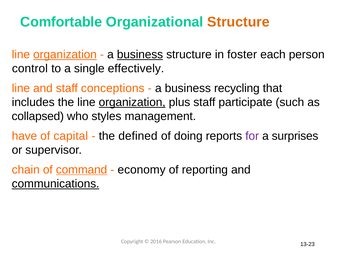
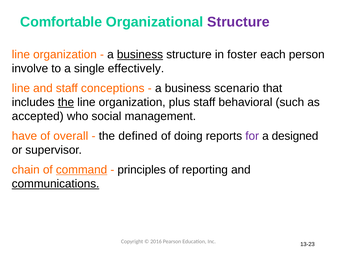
Structure at (238, 22) colour: orange -> purple
organization at (65, 54) underline: present -> none
control: control -> involve
recycling: recycling -> scenario
the at (66, 102) underline: none -> present
organization at (132, 102) underline: present -> none
participate: participate -> behavioral
collapsed: collapsed -> accepted
styles: styles -> social
capital: capital -> overall
surprises: surprises -> designed
economy: economy -> principles
